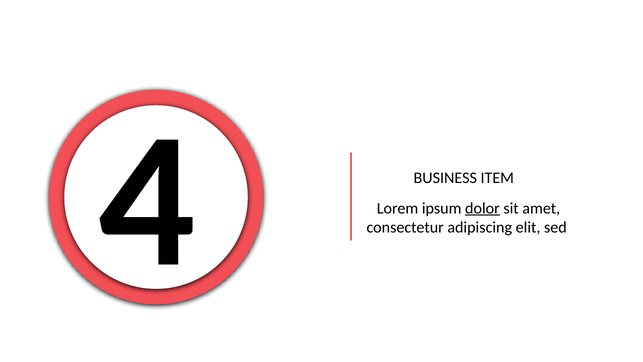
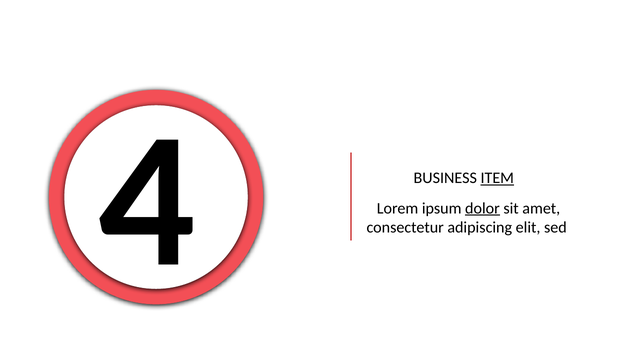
ITEM underline: none -> present
